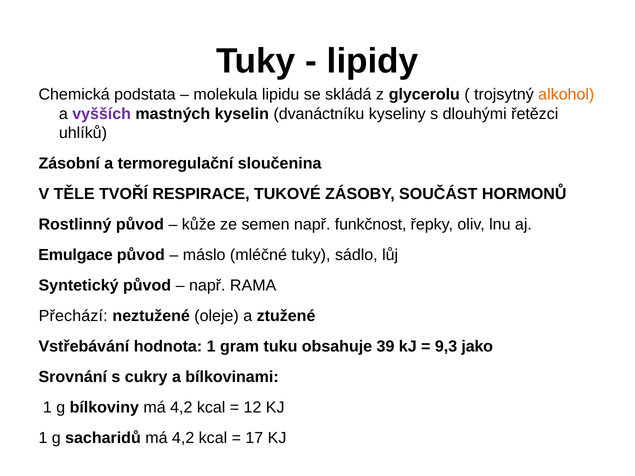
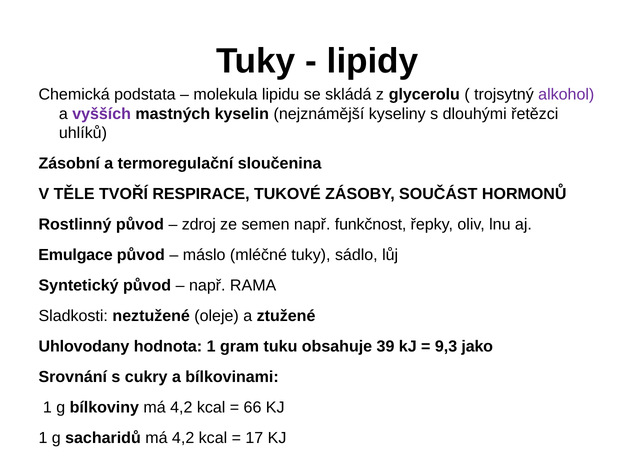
alkohol colour: orange -> purple
dvanáctníku: dvanáctníku -> nejznámější
kůže: kůže -> zdroj
Přechází: Přechází -> Sladkosti
Vstřebávání: Vstřebávání -> Uhlovodany
12: 12 -> 66
